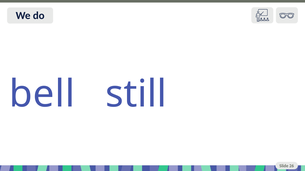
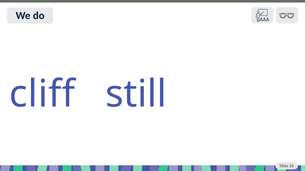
bell: bell -> cliff
